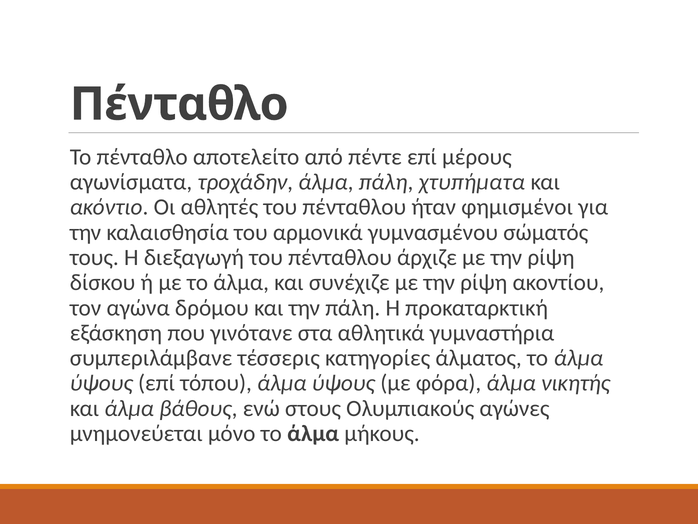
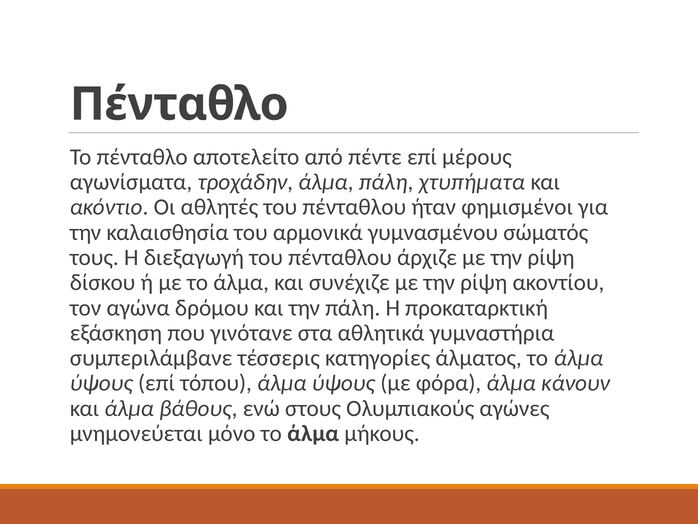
νικητής: νικητής -> κάνουν
